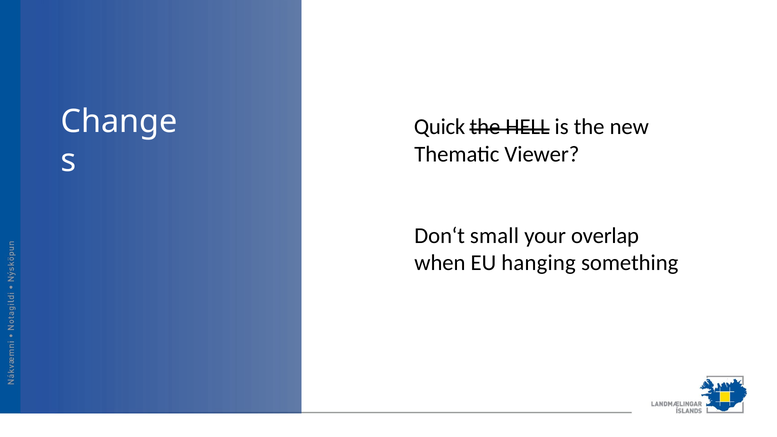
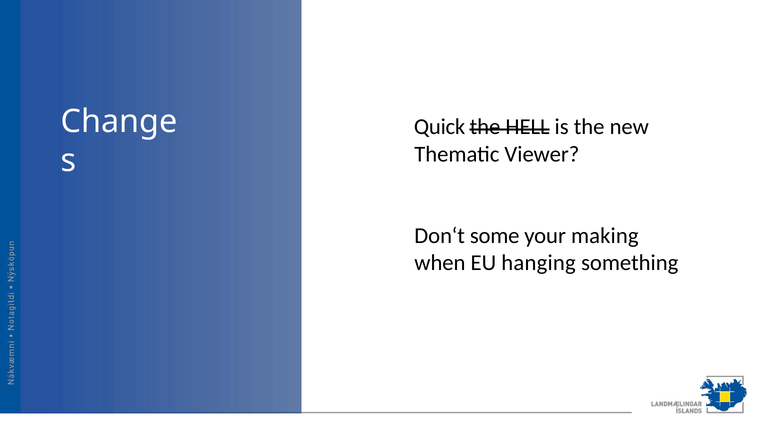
small: small -> some
overlap: overlap -> making
